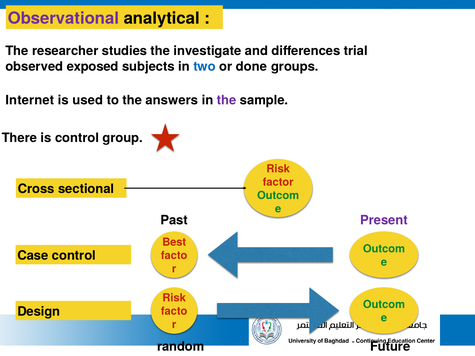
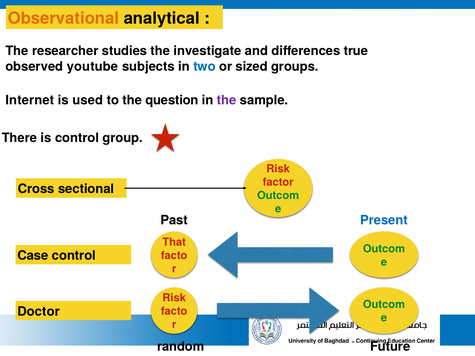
Observational colour: purple -> orange
trial: trial -> true
exposed: exposed -> youtube
done: done -> sized
answers: answers -> question
Present colour: purple -> blue
Best: Best -> That
Design: Design -> Doctor
